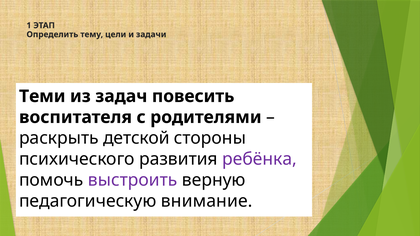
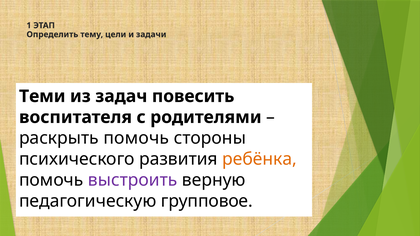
раскрыть детской: детской -> помочь
ребёнка colour: purple -> orange
внимание: внимание -> групповое
